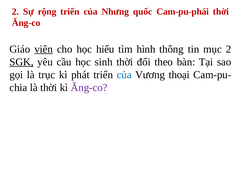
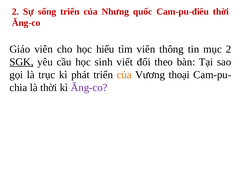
rộng: rộng -> sống
Cam-pu-phái: Cam-pu-phái -> Cam-pu-điêu
viên at (44, 49) underline: present -> none
tìm hình: hình -> viên
sinh thời: thời -> viết
của at (124, 75) colour: blue -> orange
